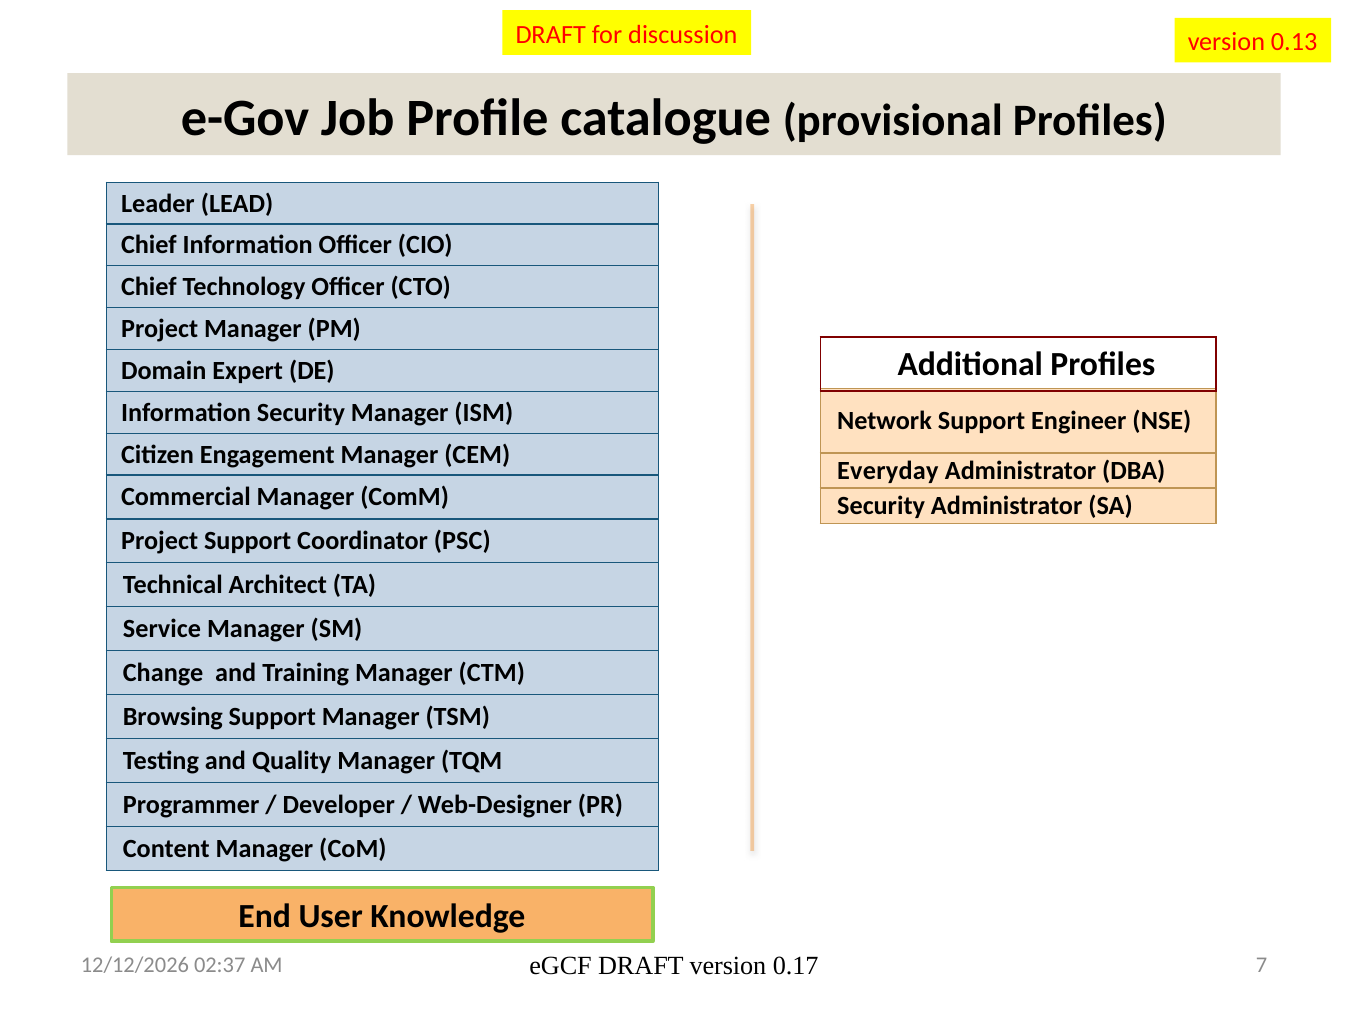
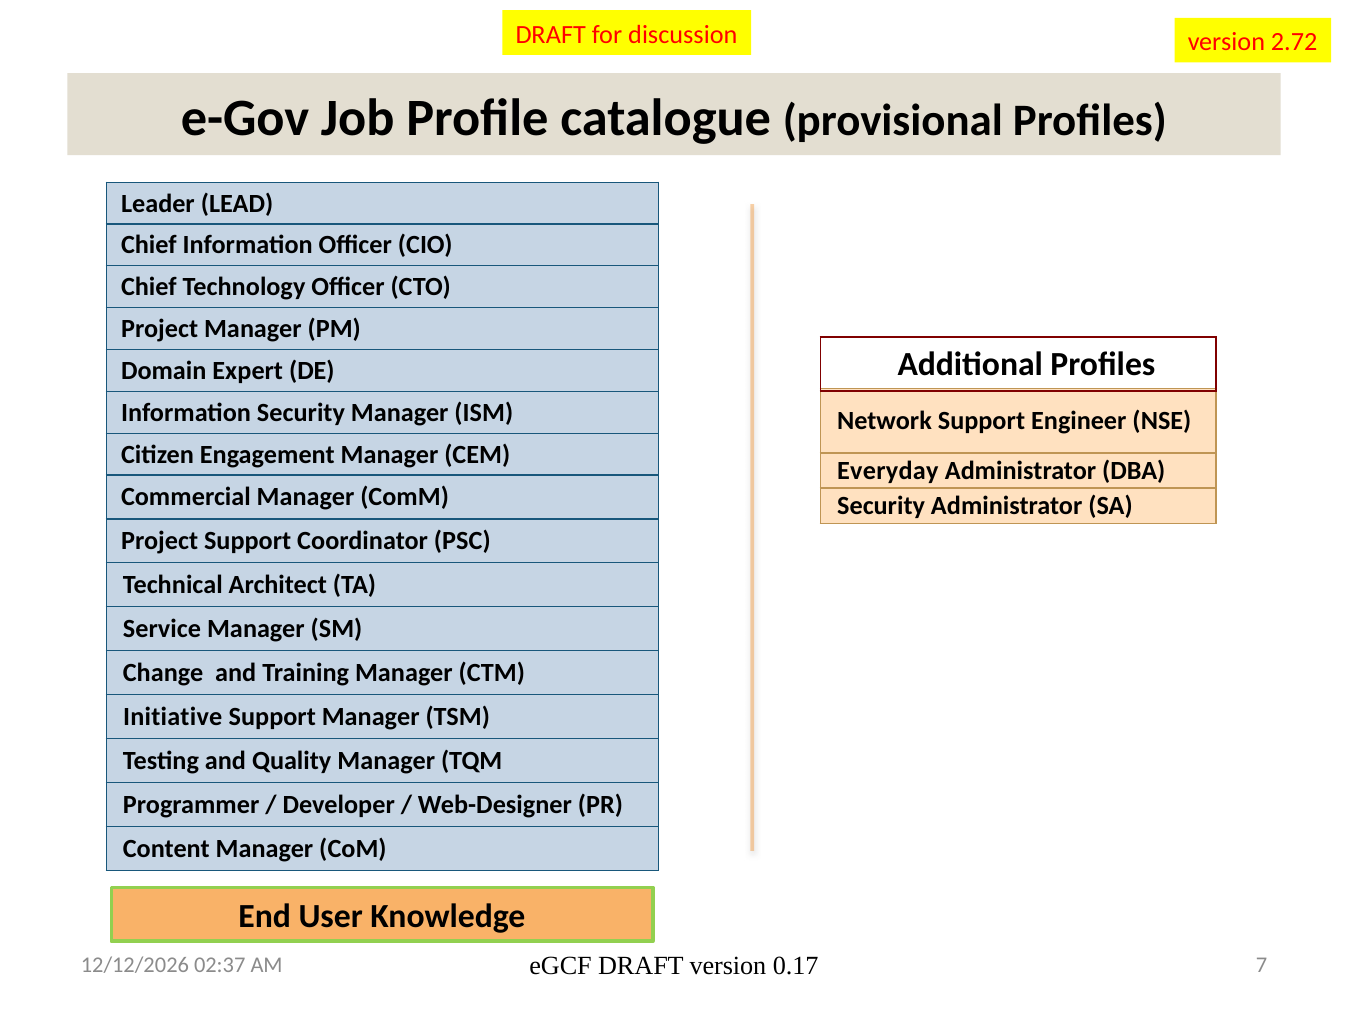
0.13: 0.13 -> 2.72
Browsing: Browsing -> Initiative
